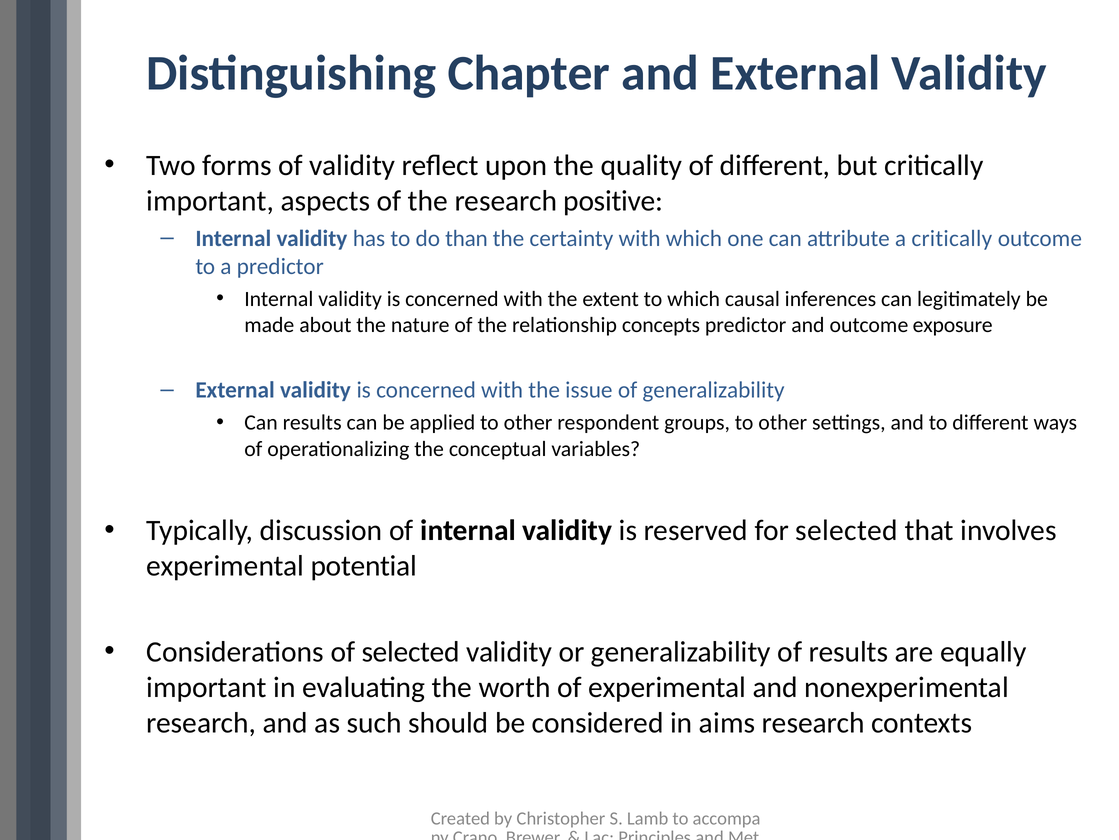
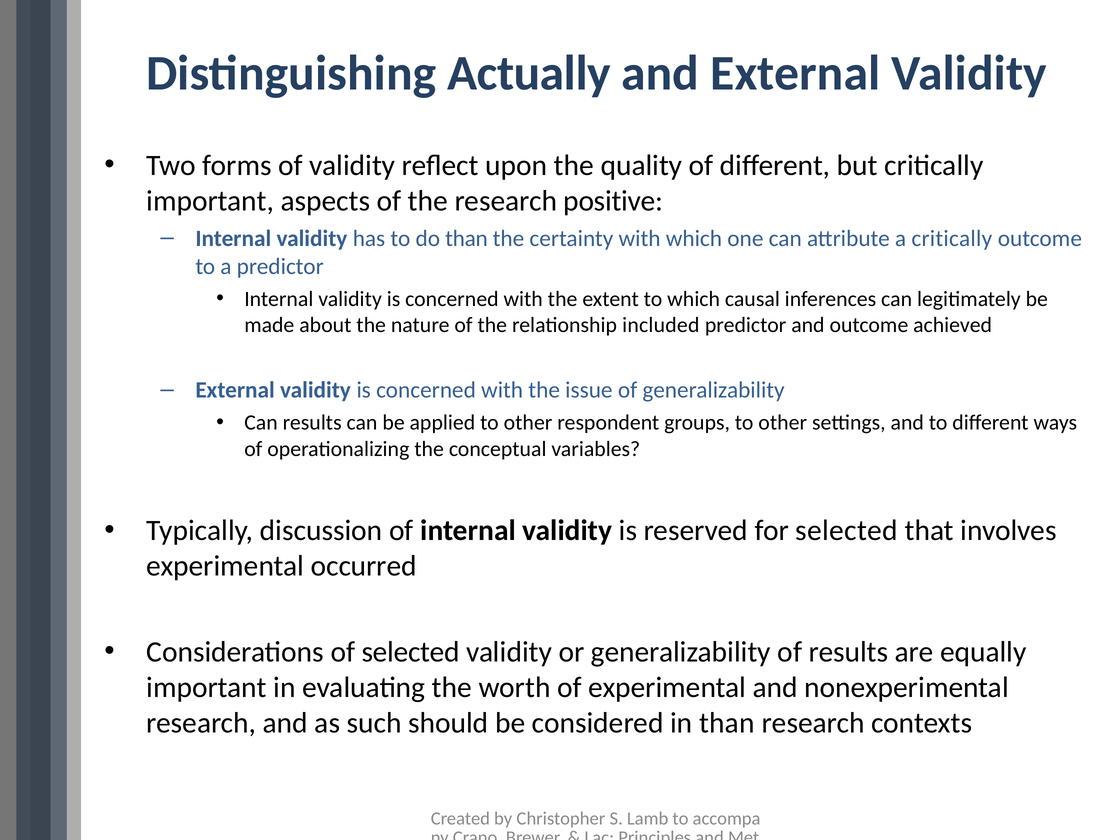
Chapter: Chapter -> Actually
concepts: concepts -> included
exposure: exposure -> achieved
potential: potential -> occurred
in aims: aims -> than
